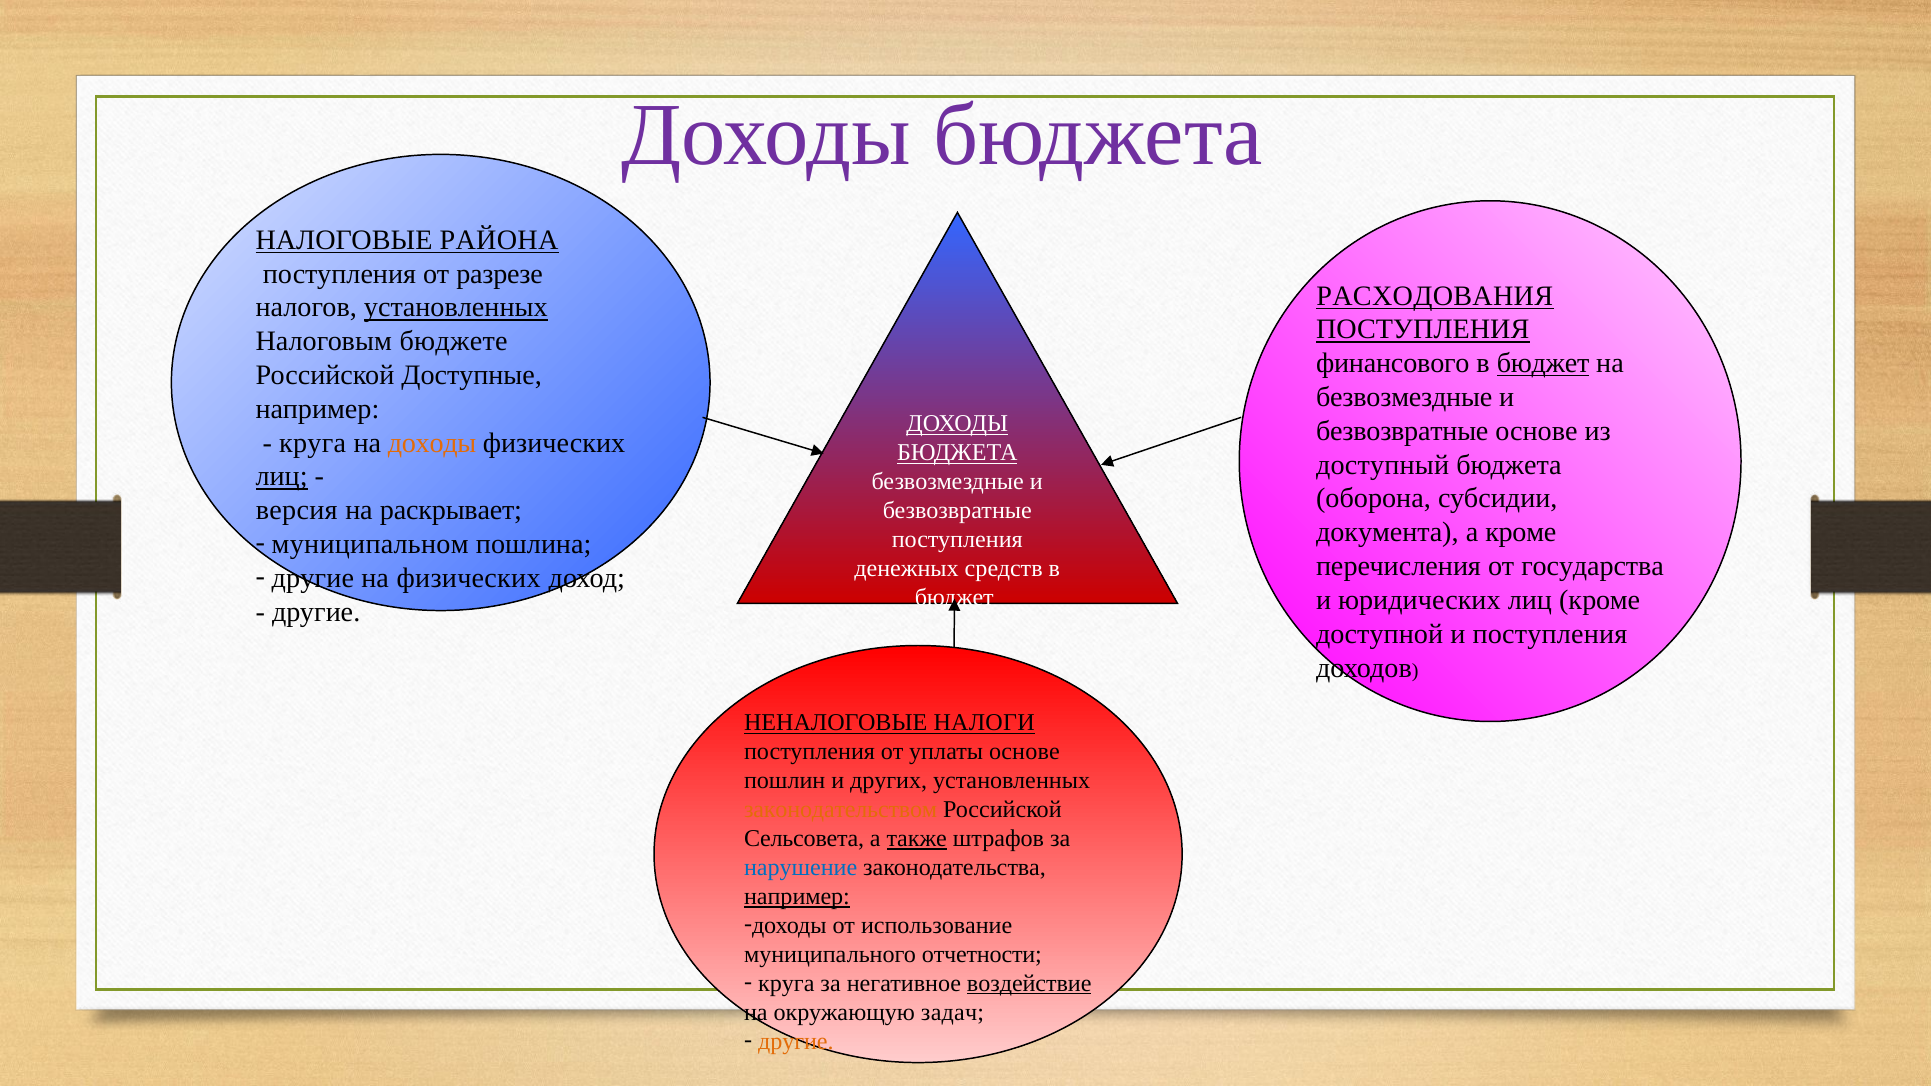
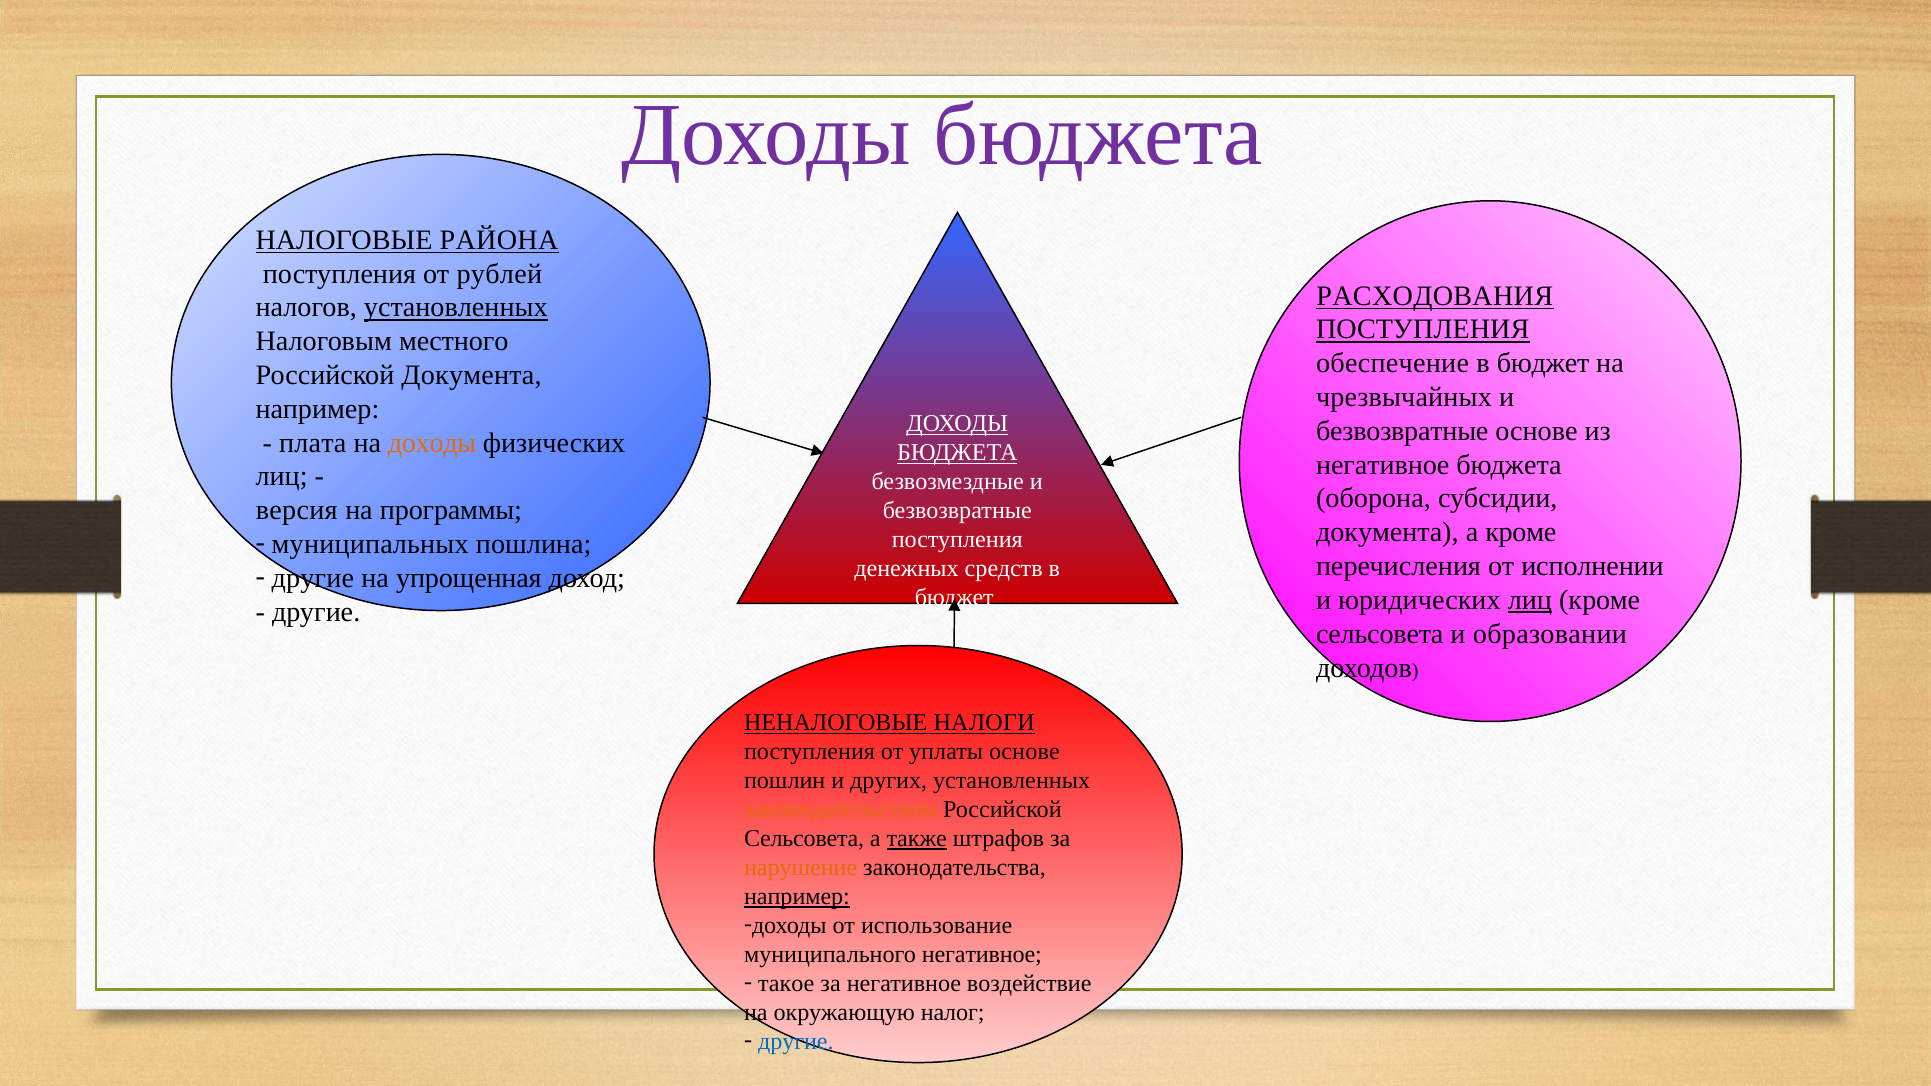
разрезе: разрезе -> рублей
бюджете: бюджете -> местного
финансового: финансового -> обеспечение
бюджет at (1543, 364) underline: present -> none
Российской Доступные: Доступные -> Документа
безвозмездные at (1404, 397): безвозмездные -> чрезвычайных
круга at (313, 443): круга -> плата
доступный at (1383, 465): доступный -> негативное
лиц at (282, 477) underline: present -> none
раскрывает: раскрывает -> программы
муниципальном: муниципальном -> муниципальных
государства: государства -> исполнении
на физических: физических -> упрощенная
лиц at (1530, 600) underline: none -> present
доступной at (1380, 634): доступной -> сельсовета
и поступления: поступления -> образовании
нарушение colour: blue -> orange
муниципального отчетности: отчетности -> негативное
круга at (786, 984): круга -> такое
воздействие underline: present -> none
задач: задач -> налог
другие at (796, 1041) colour: orange -> blue
